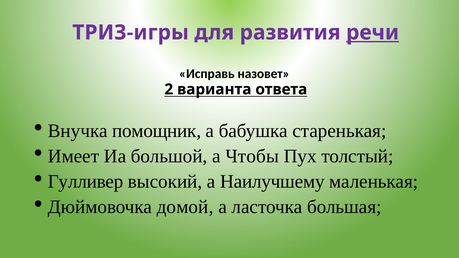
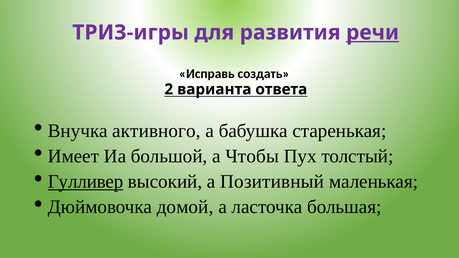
назовет: назовет -> создать
помощник: помощник -> активного
Гулливер underline: none -> present
Наилучшему: Наилучшему -> Позитивный
